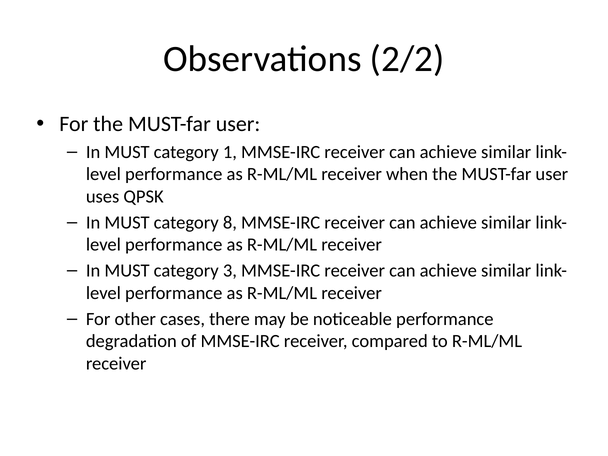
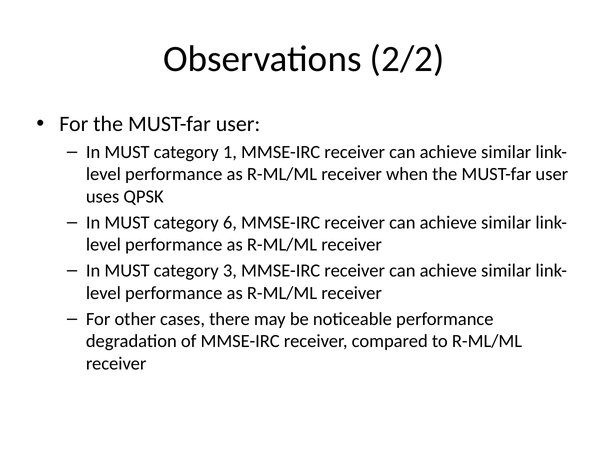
8: 8 -> 6
